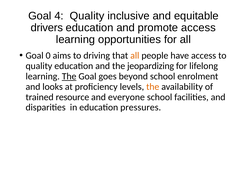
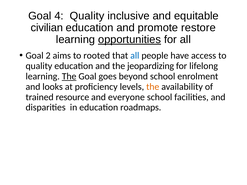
drivers: drivers -> civilian
promote access: access -> restore
opportunities underline: none -> present
0: 0 -> 2
driving: driving -> rooted
all at (135, 56) colour: orange -> blue
pressures: pressures -> roadmaps
